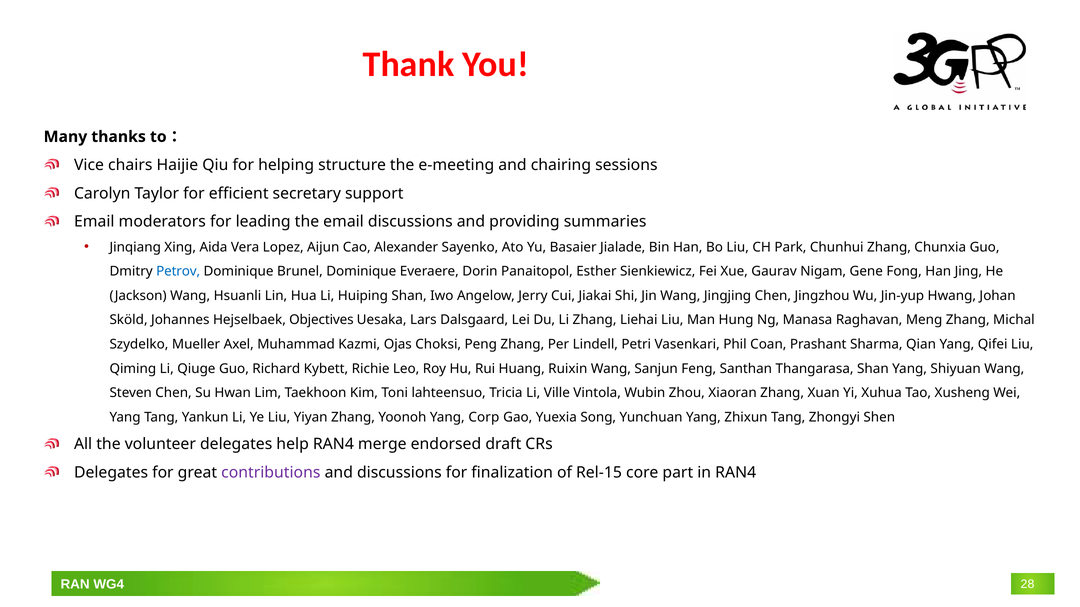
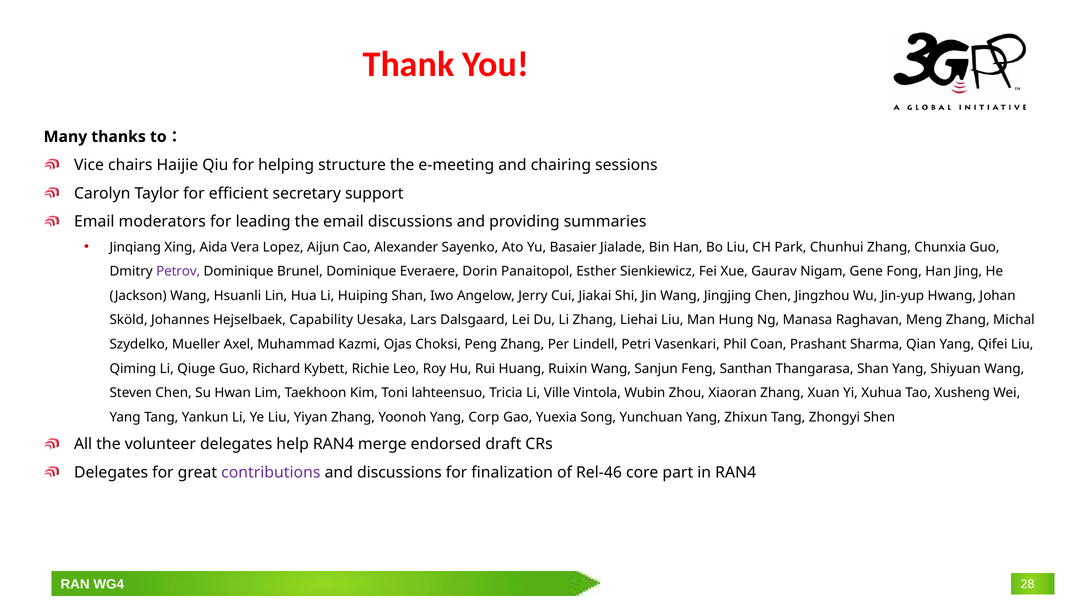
Petrov colour: blue -> purple
Objectives: Objectives -> Capability
Rel-15: Rel-15 -> Rel-46
